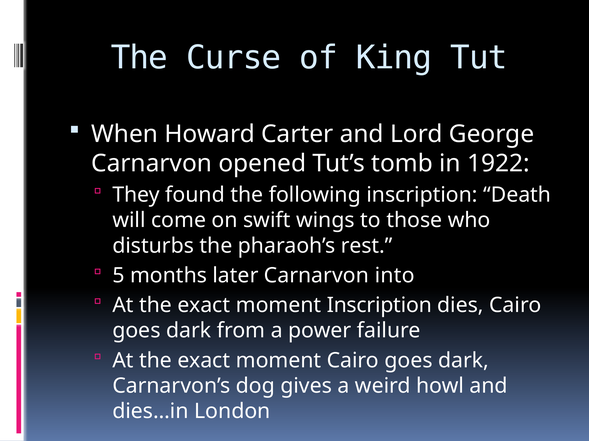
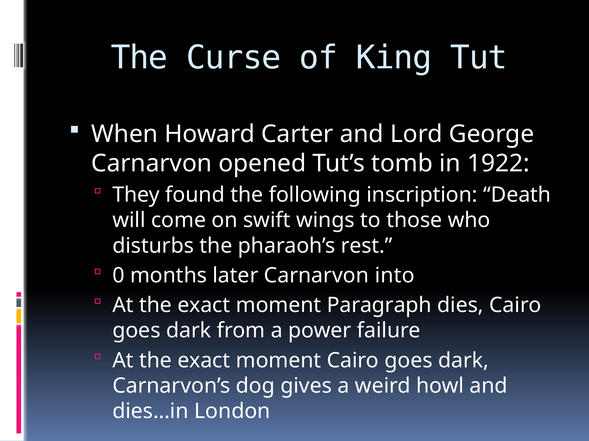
5: 5 -> 0
moment Inscription: Inscription -> Paragraph
